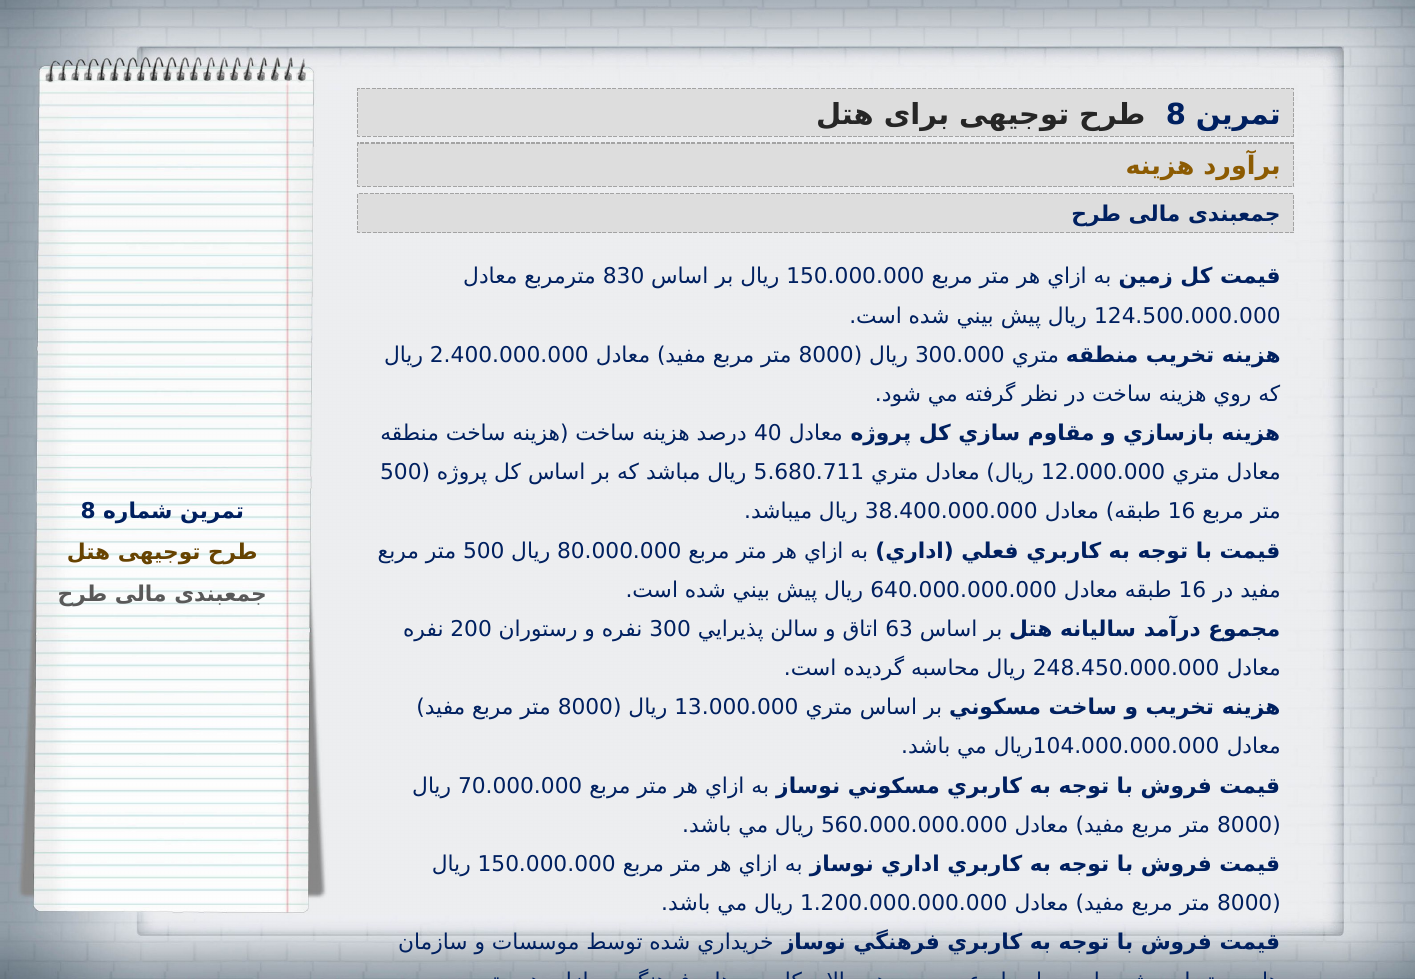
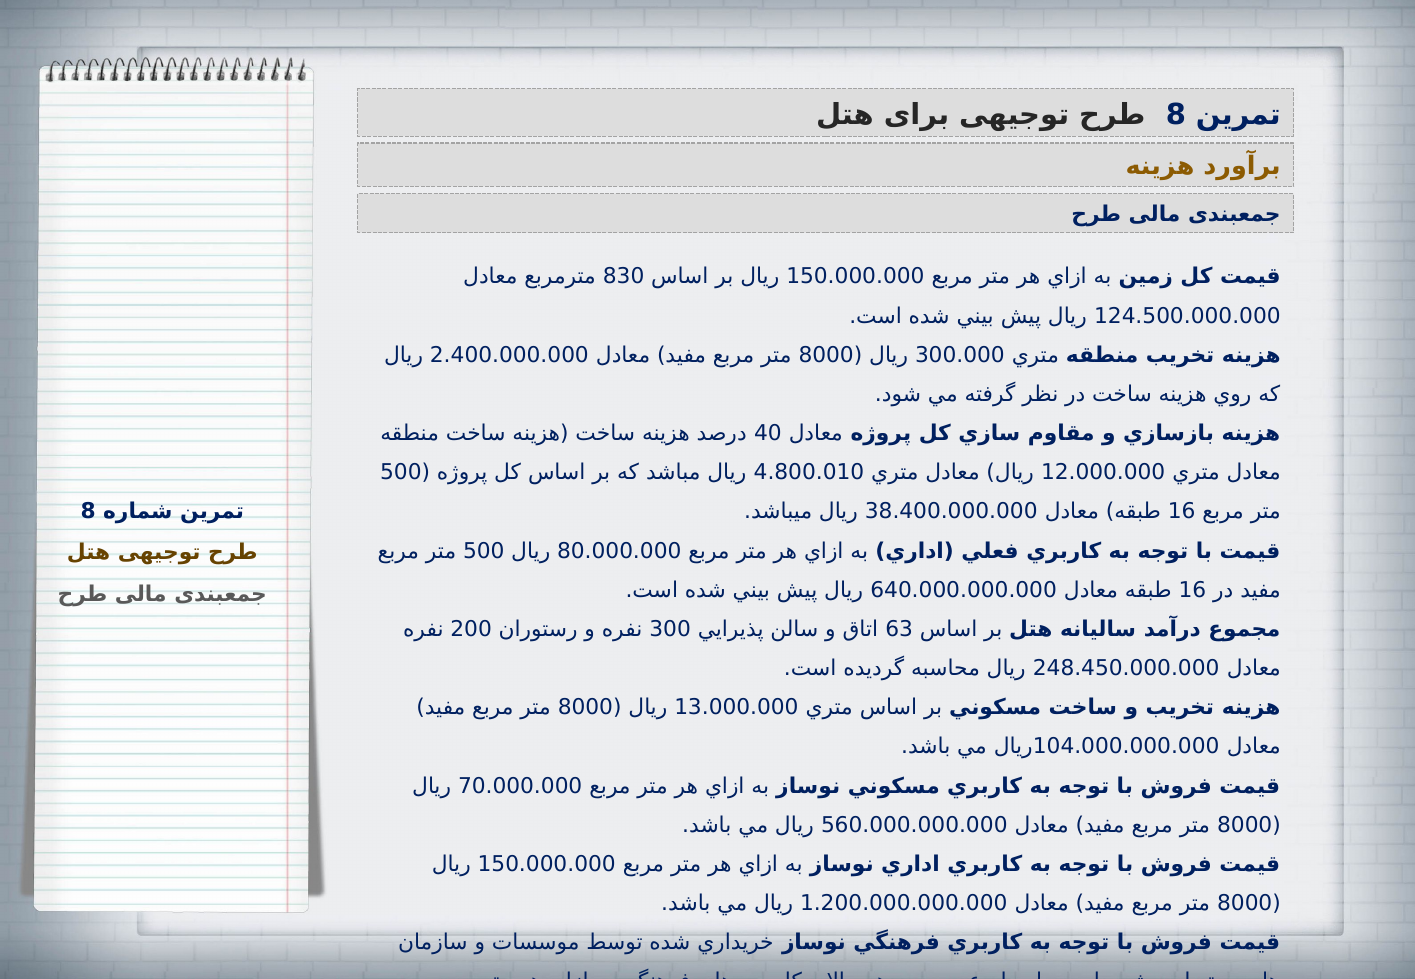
5.680.711: 5.680.711 -> 4.800.010
